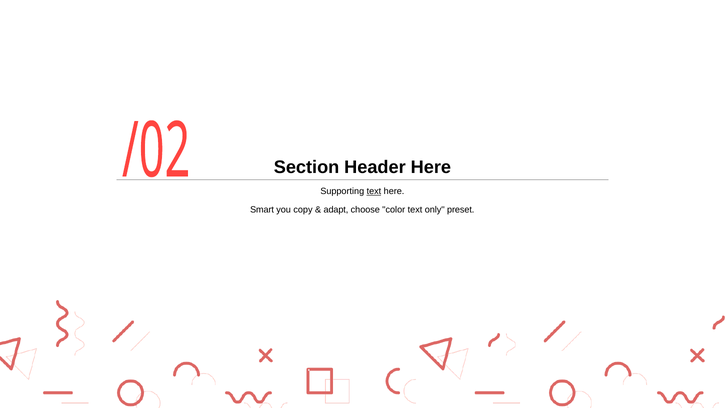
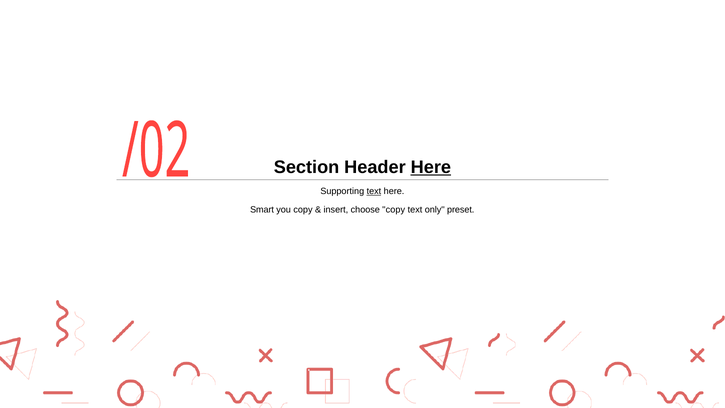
Here at (431, 167) underline: none -> present
adapt: adapt -> insert
choose color: color -> copy
